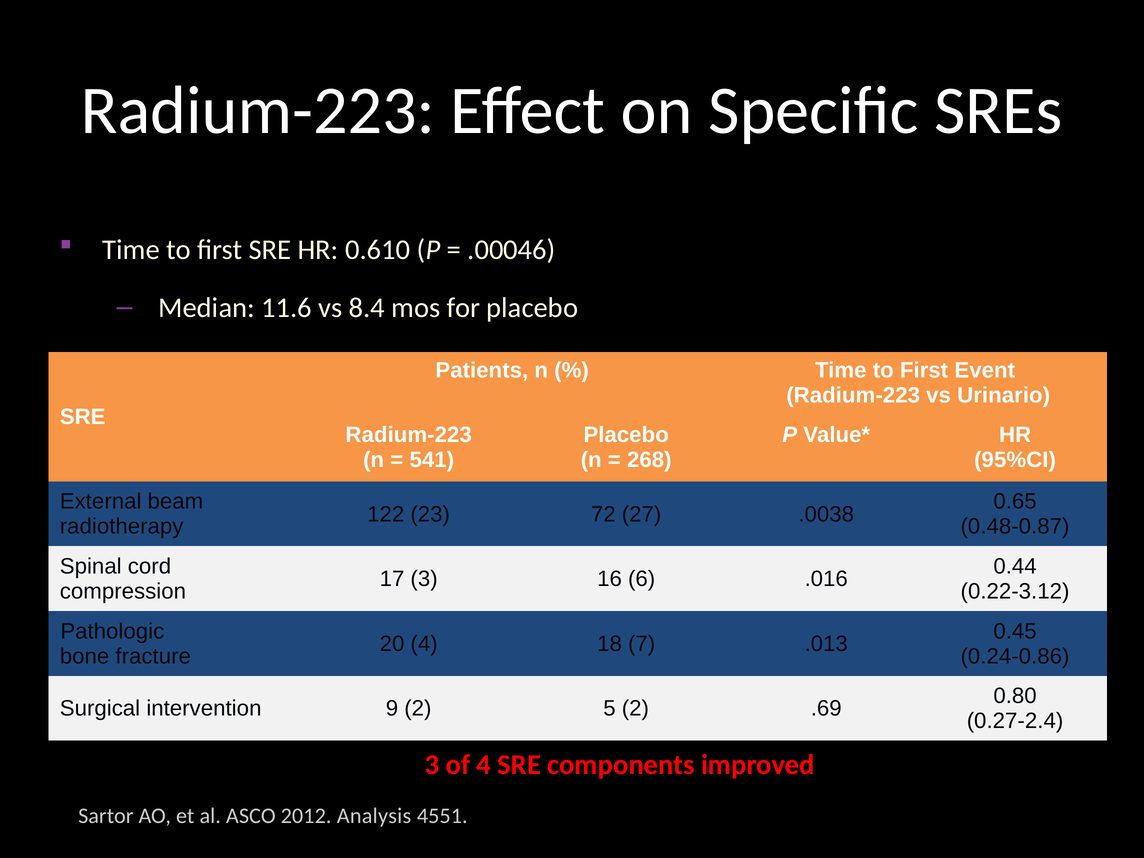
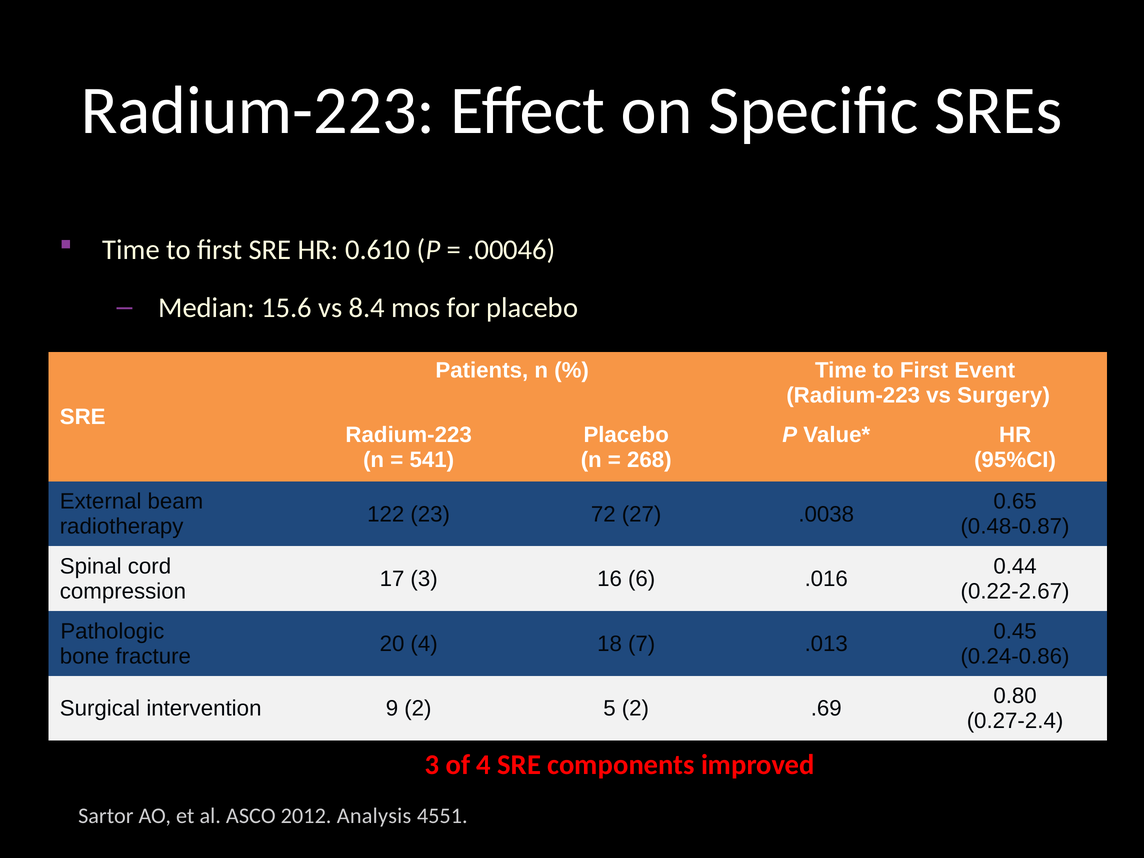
11.6: 11.6 -> 15.6
Urinario: Urinario -> Surgery
0.22-3.12: 0.22-3.12 -> 0.22-2.67
